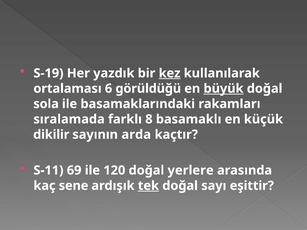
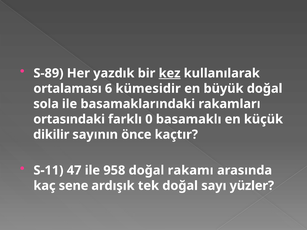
S-19: S-19 -> S-89
görüldüğü: görüldüğü -> kümesidir
büyük underline: present -> none
sıralamada: sıralamada -> ortasındaki
8: 8 -> 0
arda: arda -> önce
69: 69 -> 47
120: 120 -> 958
yerlere: yerlere -> rakamı
tek underline: present -> none
eşittir: eşittir -> yüzler
